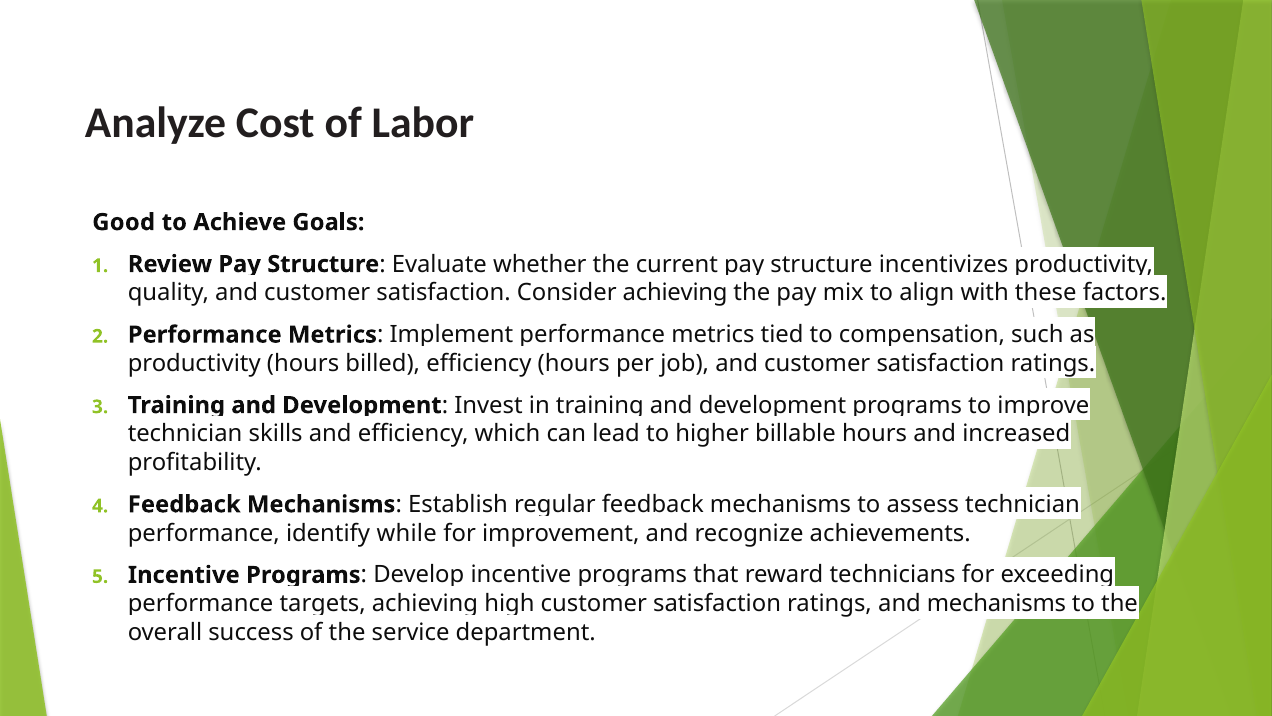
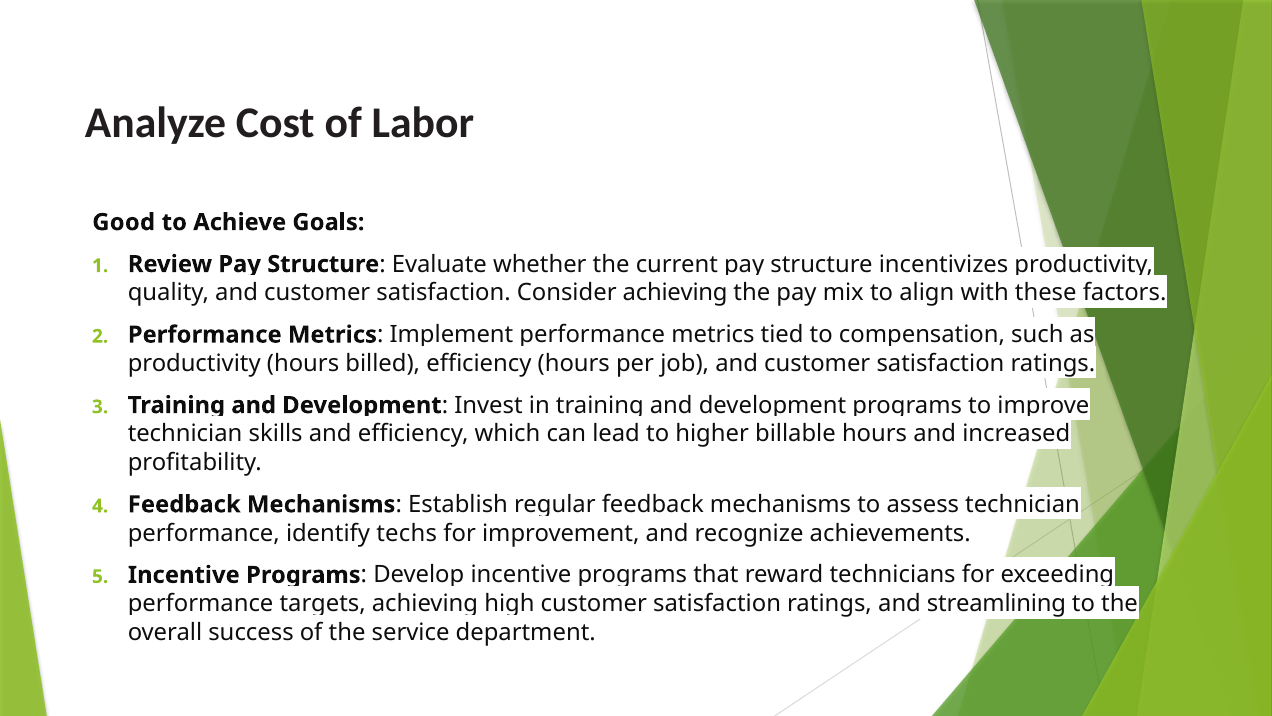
while: while -> techs
and mechanisms: mechanisms -> streamlining
